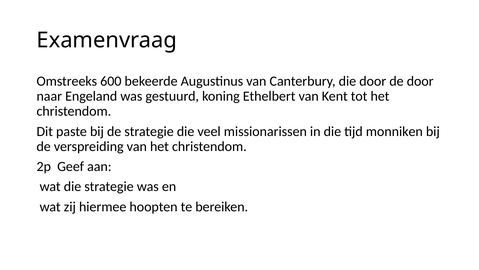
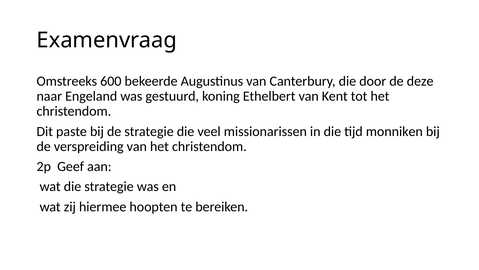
de door: door -> deze
